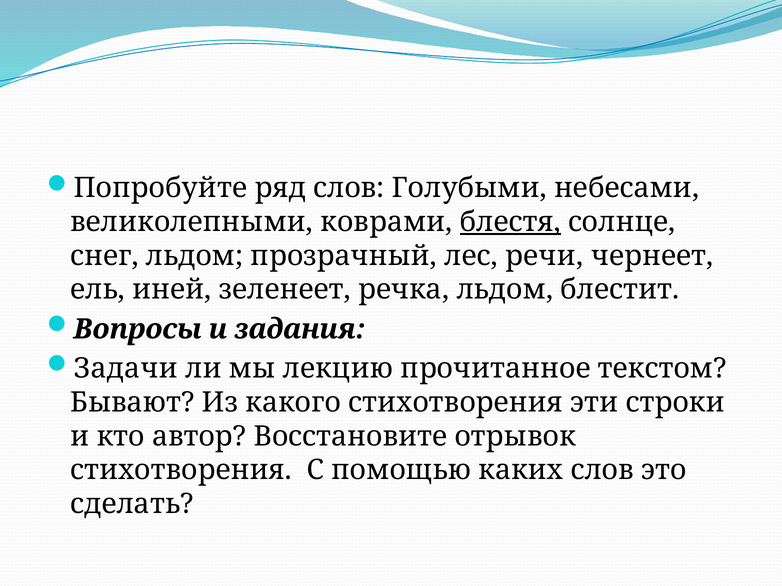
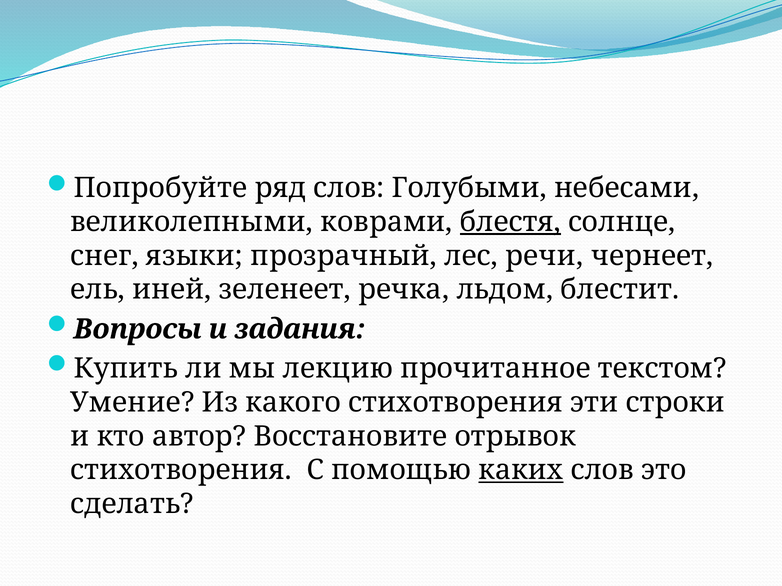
снег льдом: льдом -> языки
Задачи: Задачи -> Купить
Бывают: Бывают -> Умение
каких underline: none -> present
